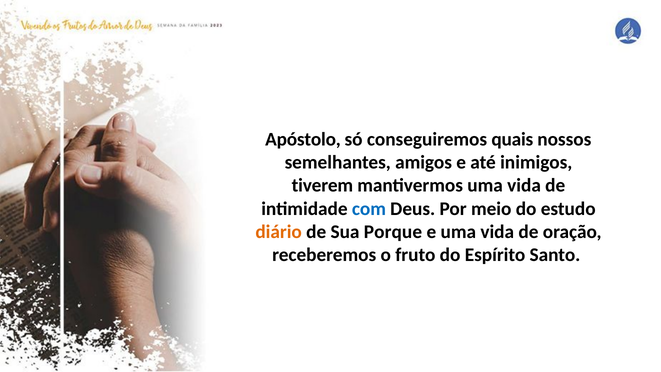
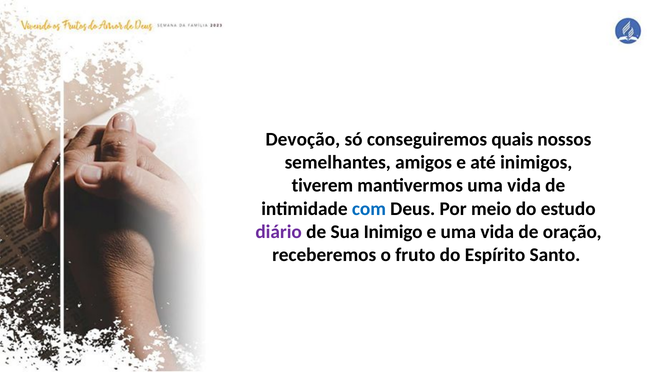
Apóstolo: Apóstolo -> Devoção
diário colour: orange -> purple
Porque: Porque -> Inimigo
